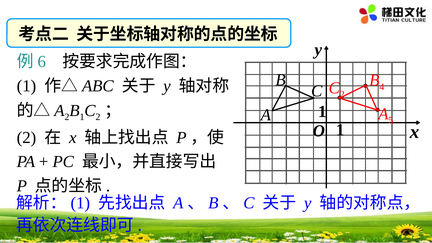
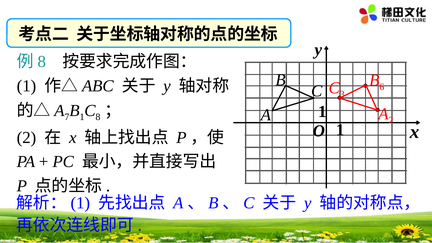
6 at (42, 62): 6 -> 8
4: 4 -> 6
2 at (342, 94): 2 -> 3
A 2: 2 -> 7
1 C 2: 2 -> 8
A 5: 5 -> 2
